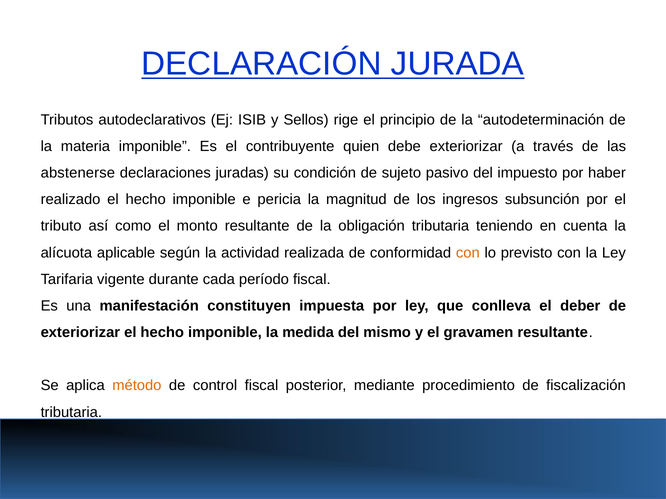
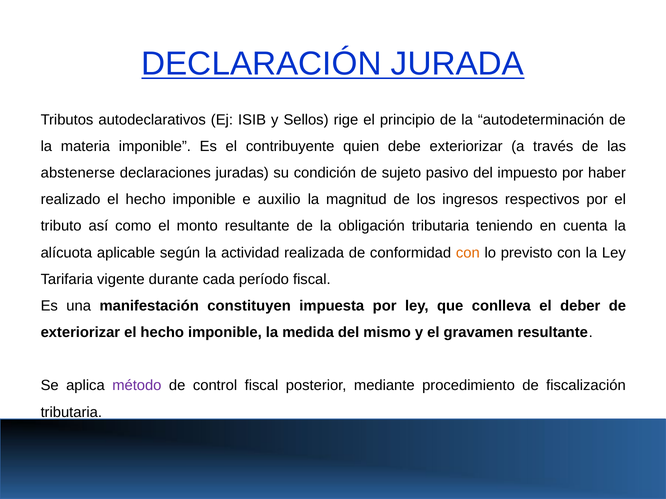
pericia: pericia -> auxilio
subsunción: subsunción -> respectivos
método colour: orange -> purple
